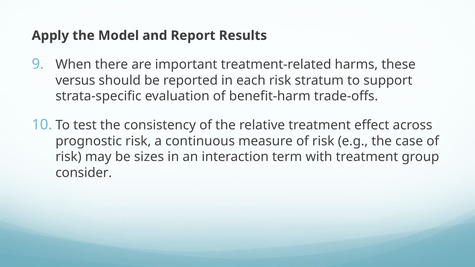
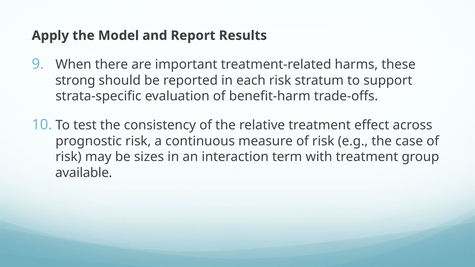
versus: versus -> strong
consider: consider -> available
